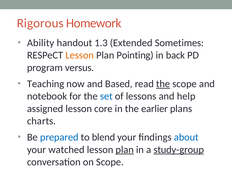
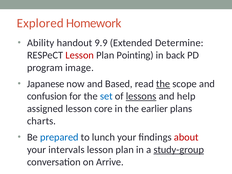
Rigorous: Rigorous -> Explored
1.3: 1.3 -> 9.9
Sometimes: Sometimes -> Determine
Lesson at (80, 55) colour: orange -> red
versus: versus -> image
Teaching: Teaching -> Japanese
notebook: notebook -> confusion
lessons underline: none -> present
blend: blend -> lunch
about colour: blue -> red
watched: watched -> intervals
plan at (125, 150) underline: present -> none
on Scope: Scope -> Arrive
